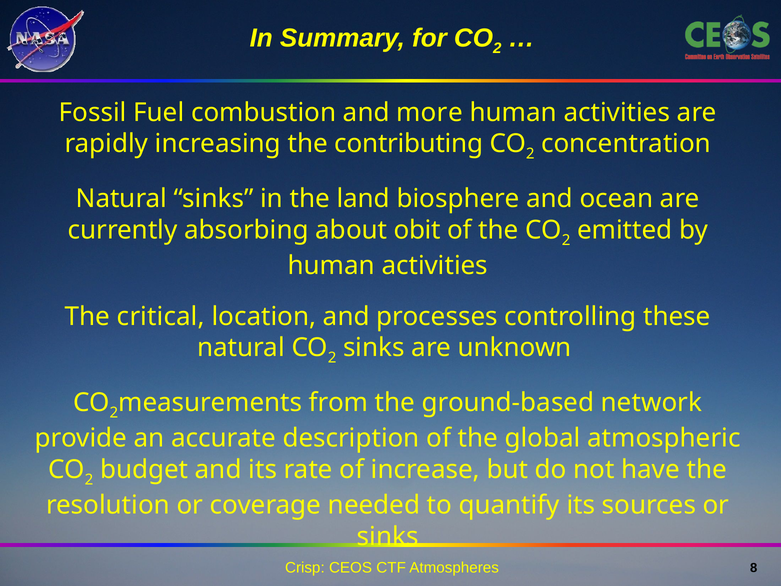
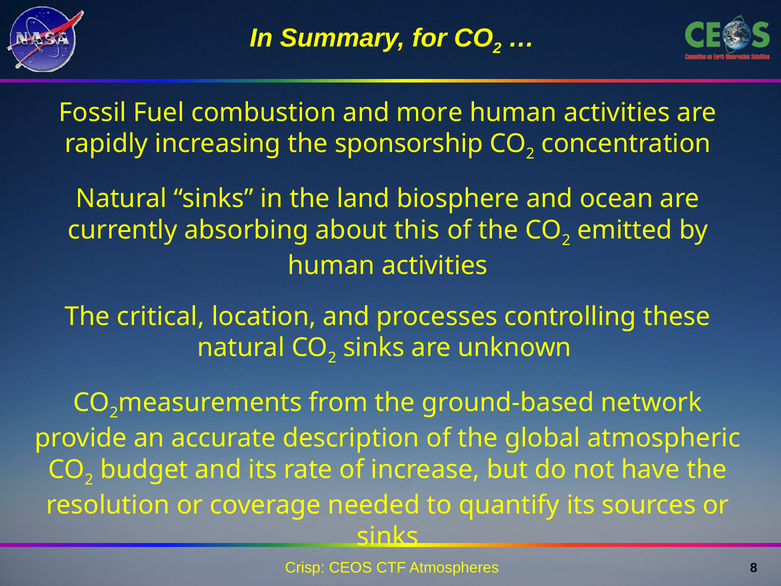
contributing: contributing -> sponsorship
obit: obit -> this
